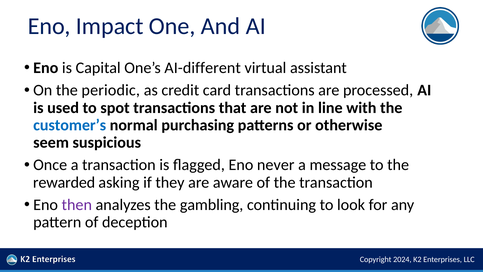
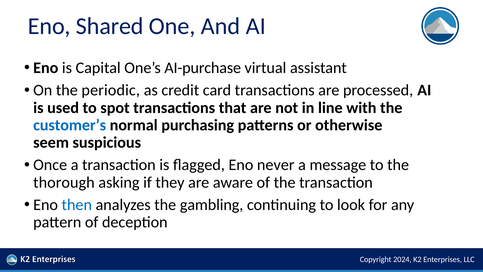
Impact: Impact -> Shared
AI-different: AI-different -> AI-purchase
rewarded: rewarded -> thorough
then colour: purple -> blue
